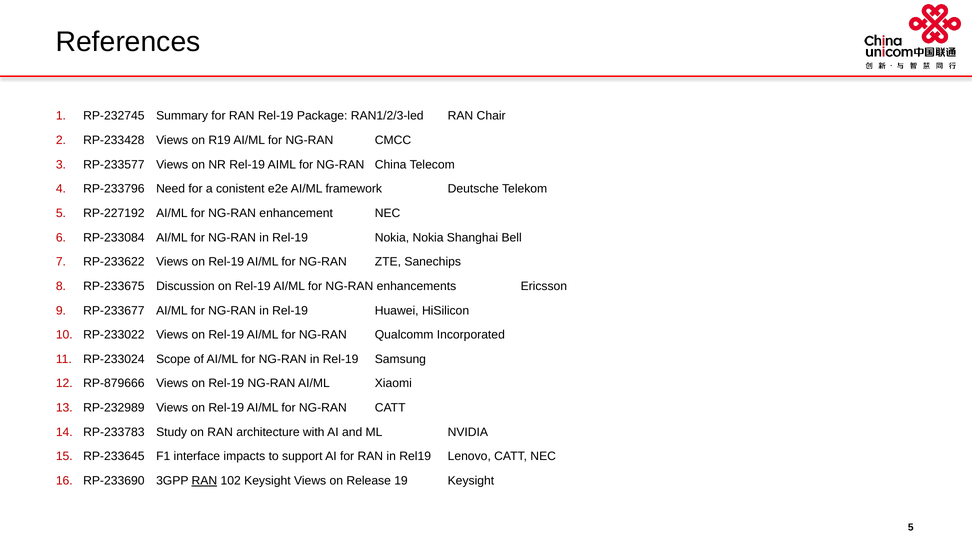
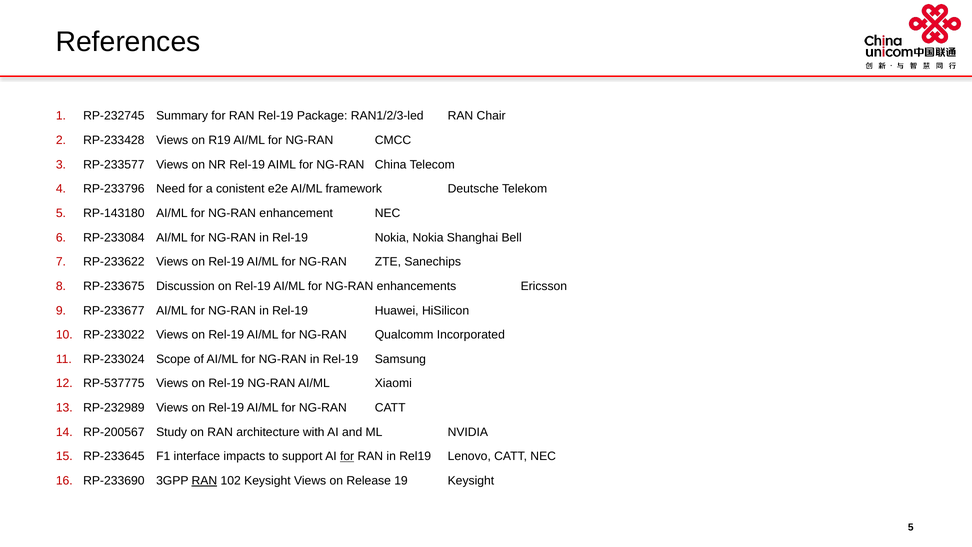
RP-227192: RP-227192 -> RP-143180
RP-879666: RP-879666 -> RP-537775
RP-233783: RP-233783 -> RP-200567
for at (347, 456) underline: none -> present
